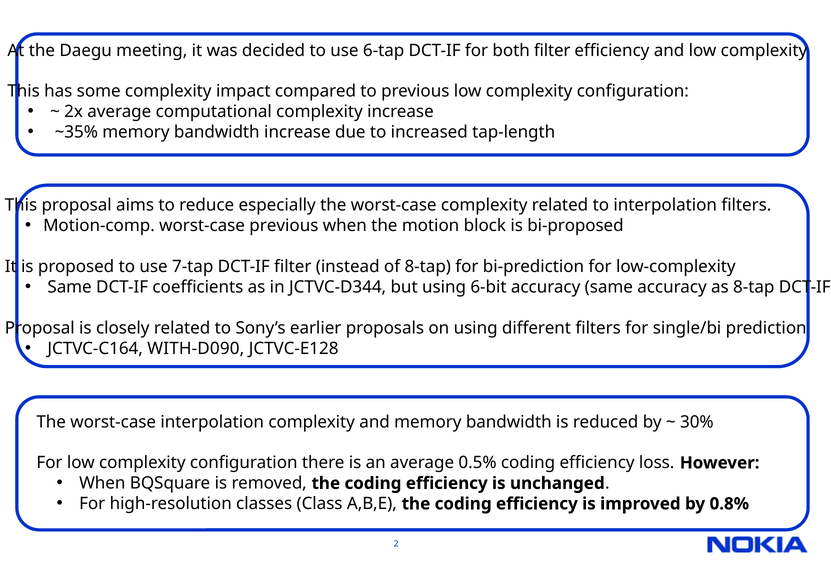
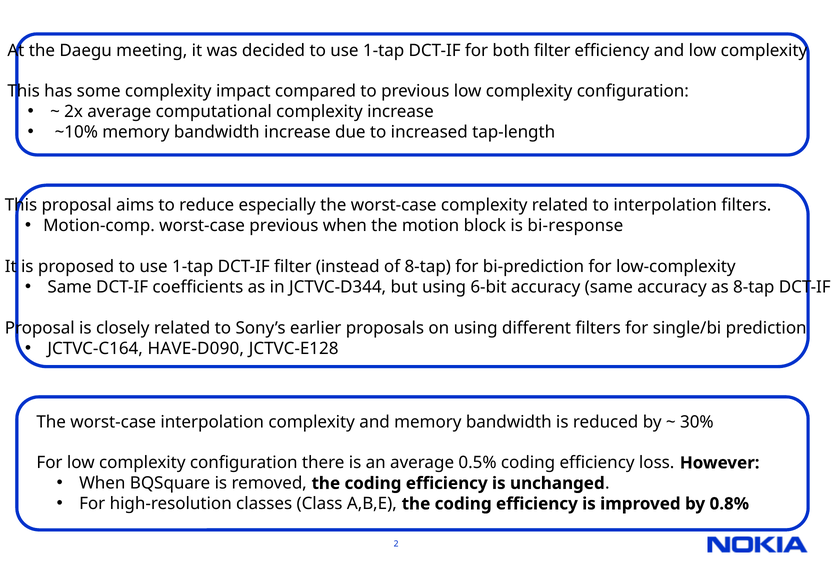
decided to use 6-tap: 6-tap -> 1-tap
~35%: ~35% -> ~10%
bi-proposed: bi-proposed -> bi-response
proposed to use 7-tap: 7-tap -> 1-tap
WITH-D090: WITH-D090 -> HAVE-D090
